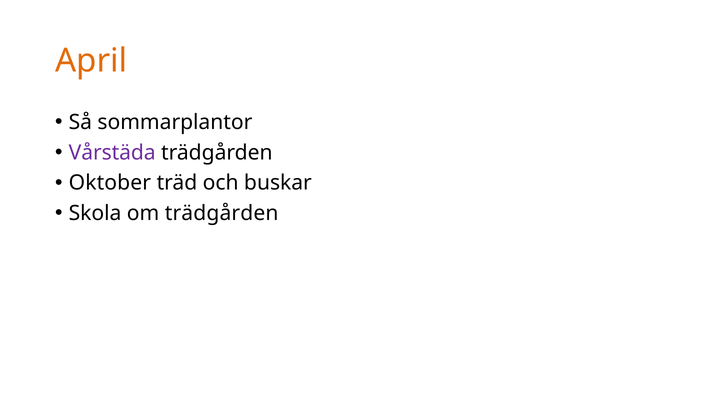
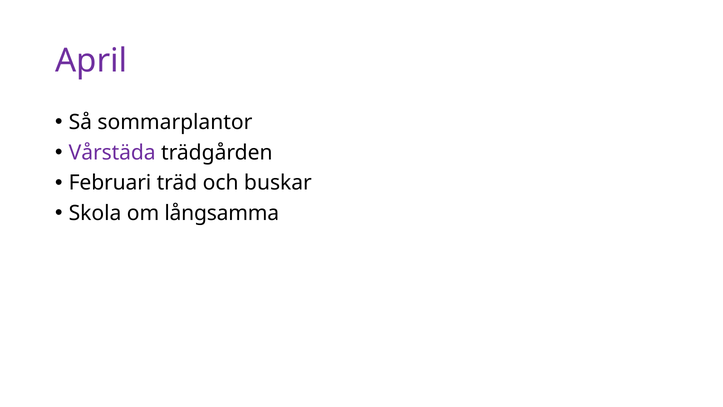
April colour: orange -> purple
Oktober: Oktober -> Februari
om trädgården: trädgården -> långsamma
